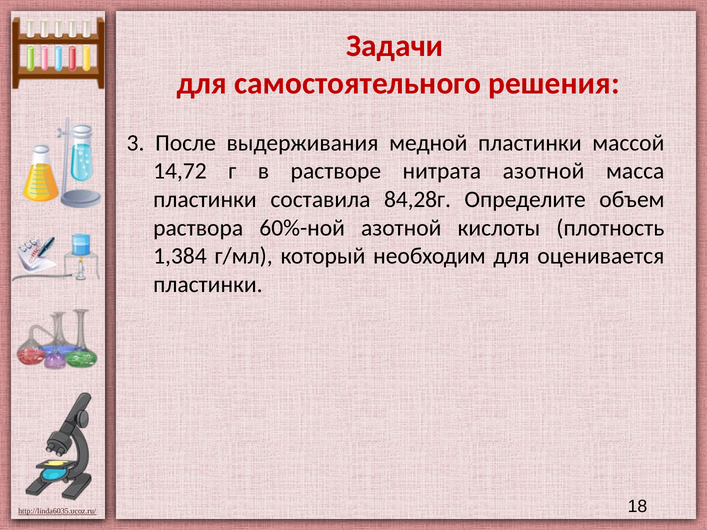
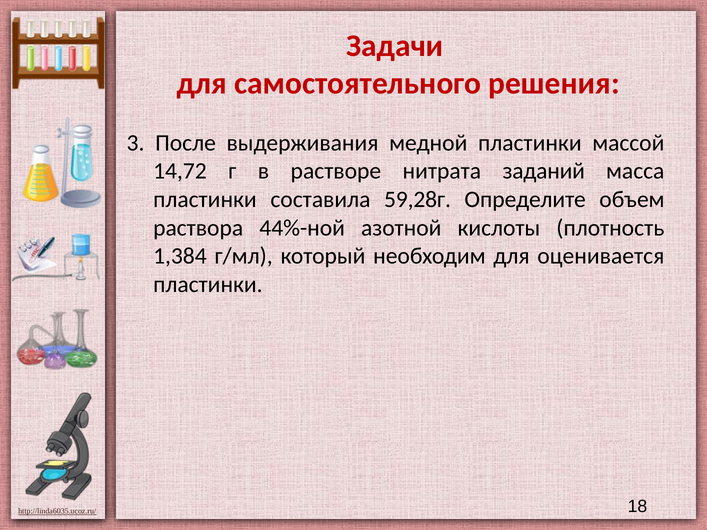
нитрата азотной: азотной -> заданий
84,28г: 84,28г -> 59,28г
60%-ной: 60%-ной -> 44%-ной
